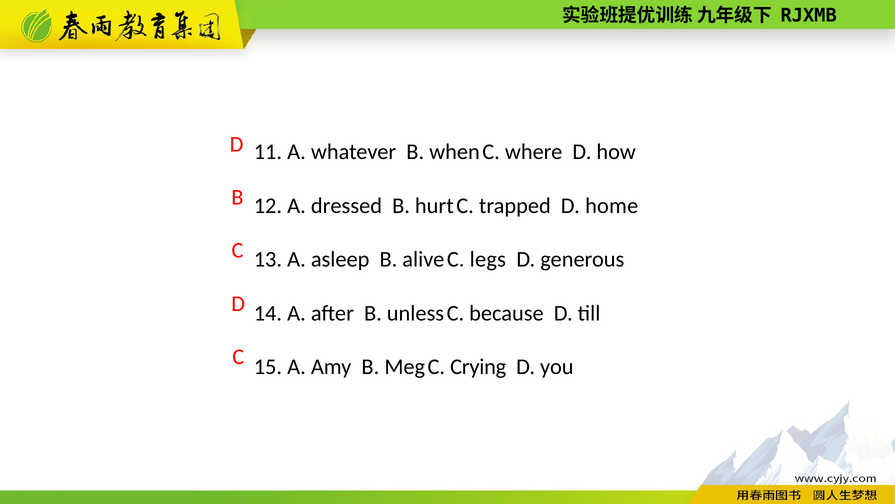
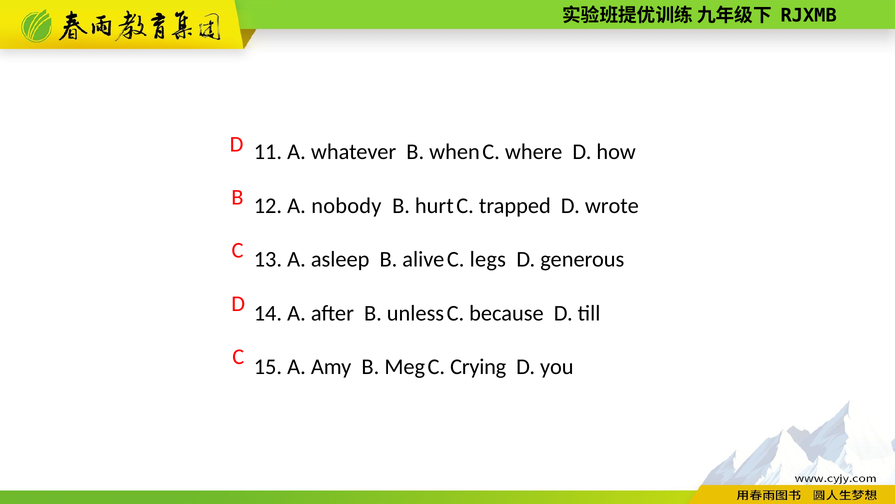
dressed: dressed -> nobody
home: home -> wrote
